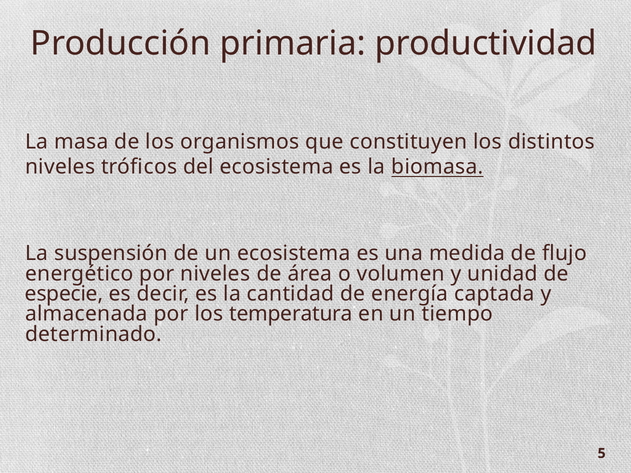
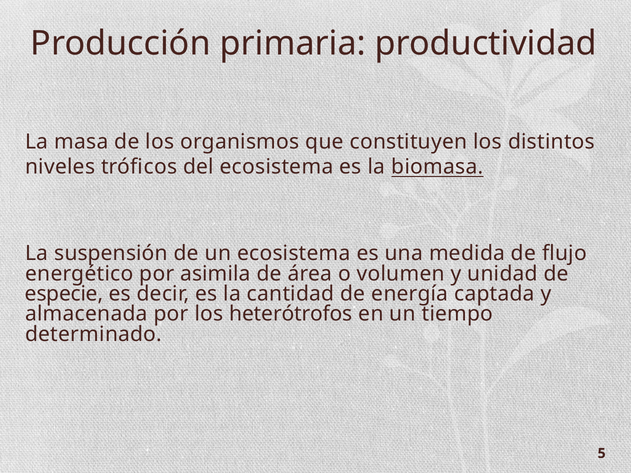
por niveles: niveles -> asimila
temperatura: temperatura -> heterótrofos
